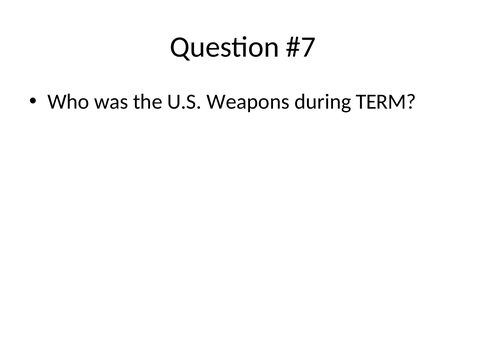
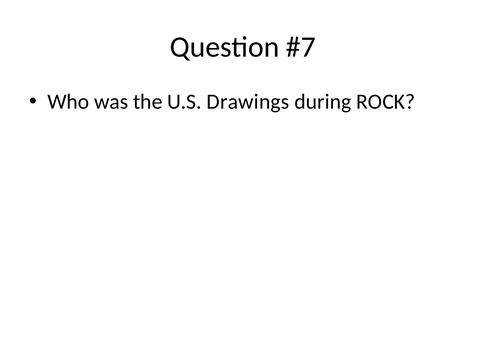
Weapons: Weapons -> Drawings
TERM: TERM -> ROCK
